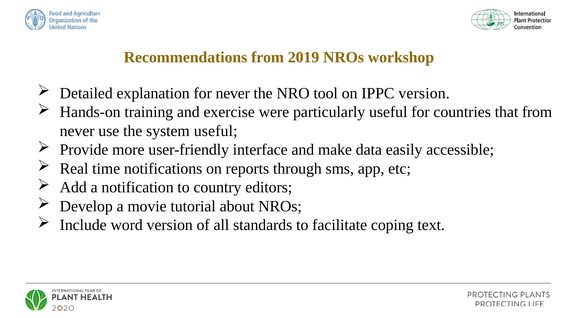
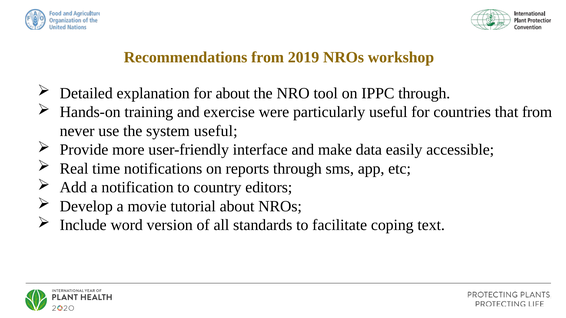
for never: never -> about
IPPC version: version -> through
